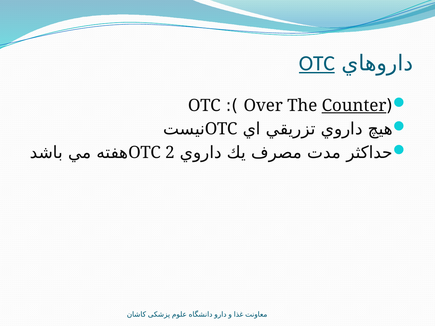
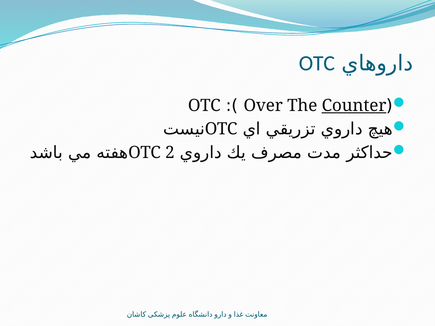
OTC at (317, 63) underline: present -> none
